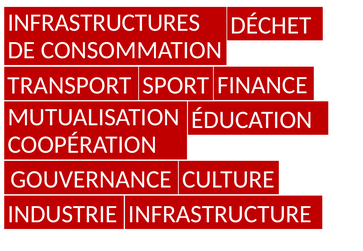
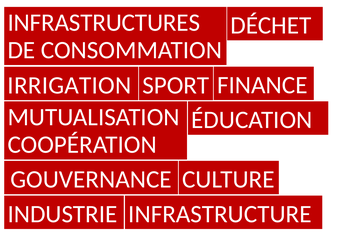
TRANSPORT: TRANSPORT -> IRRIGATION
